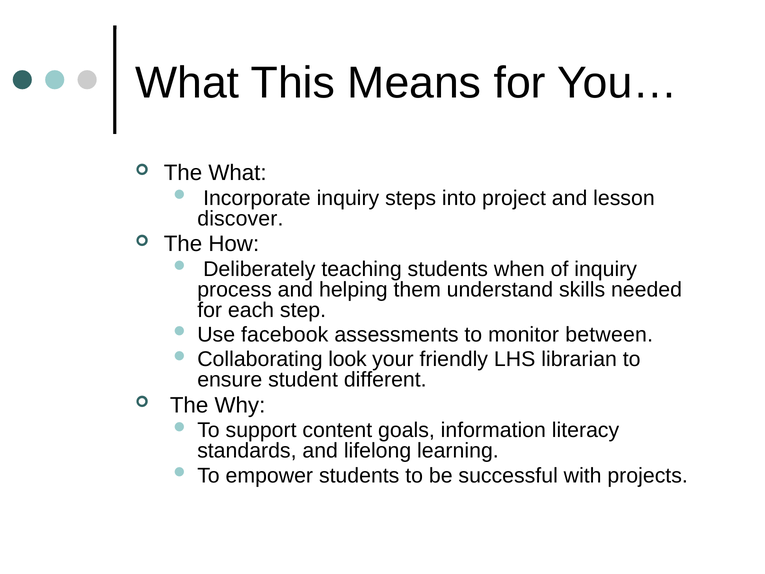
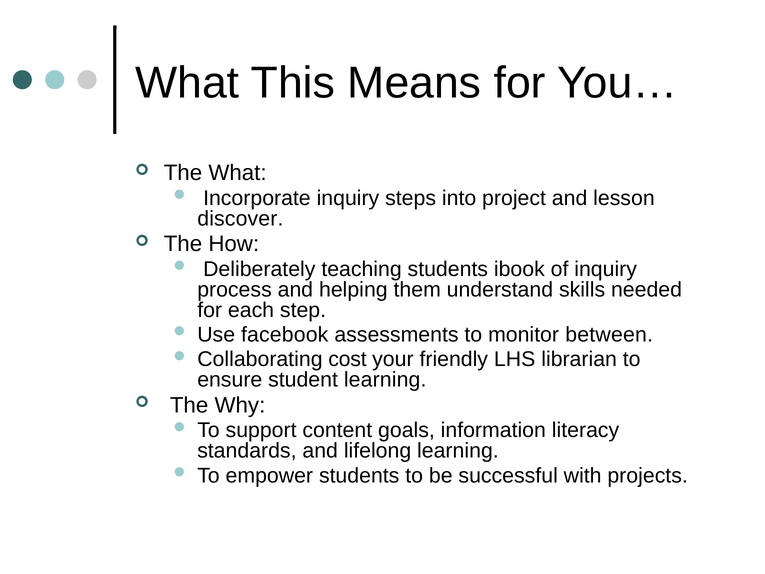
when: when -> ibook
look: look -> cost
student different: different -> learning
